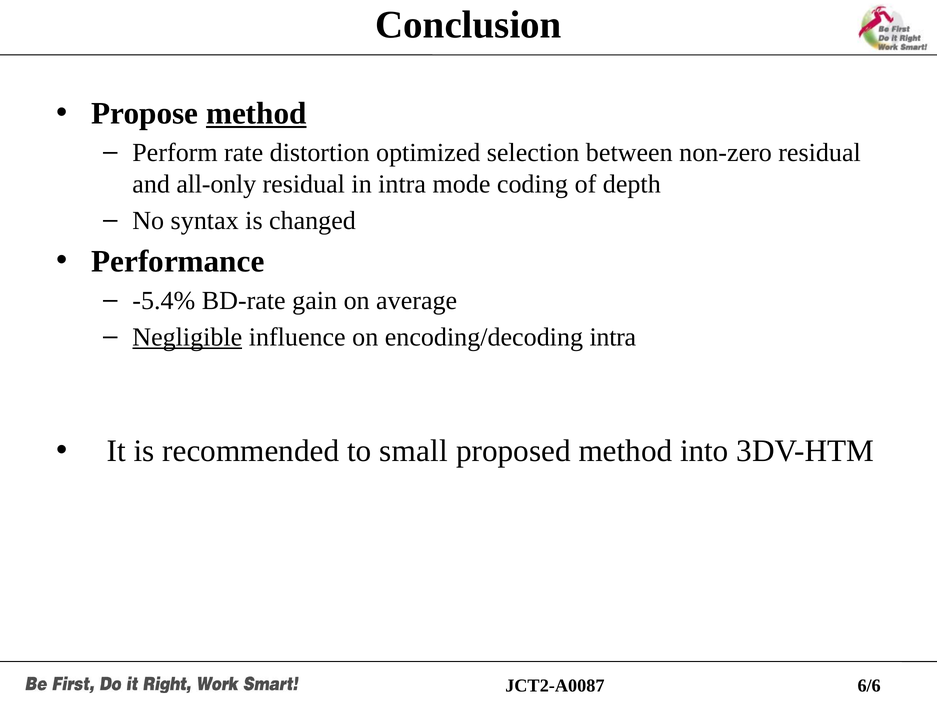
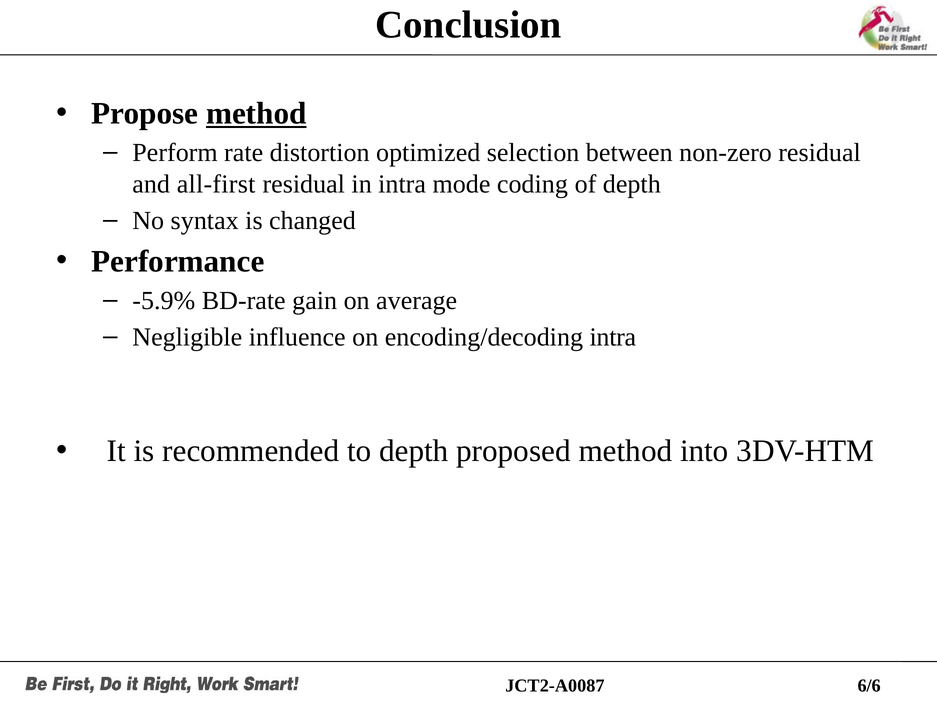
all-only: all-only -> all-first
-5.4%: -5.4% -> -5.9%
Negligible underline: present -> none
to small: small -> depth
